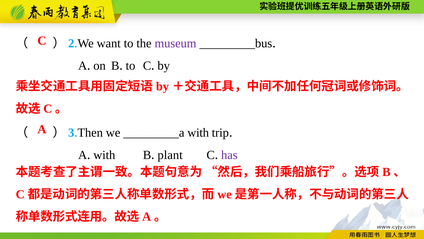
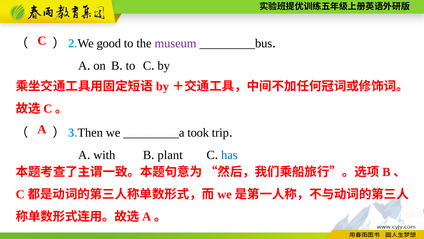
want: want -> good
_________a with: with -> took
has colour: purple -> blue
